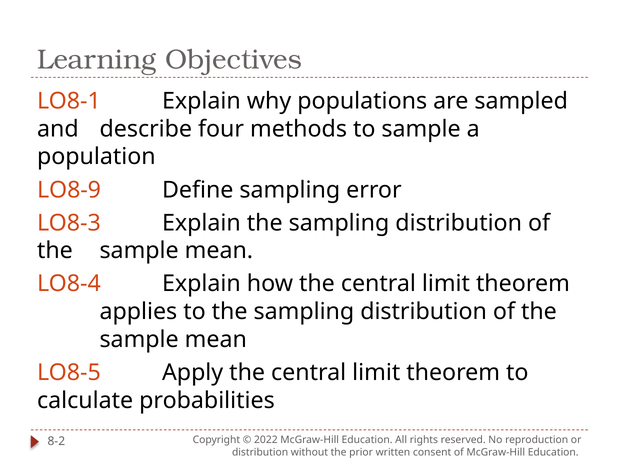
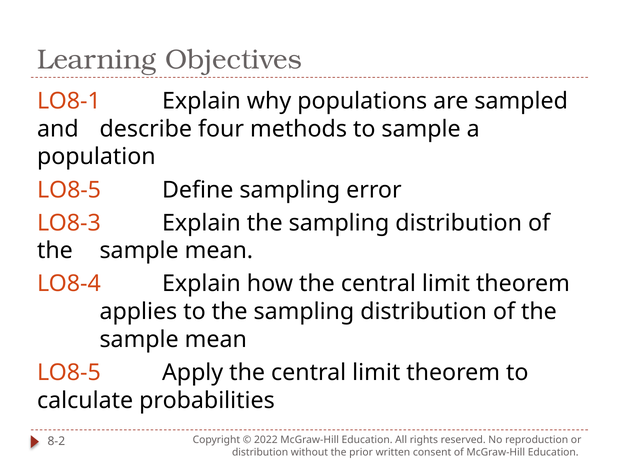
LO8-9 at (69, 190): LO8-9 -> LO8-5
